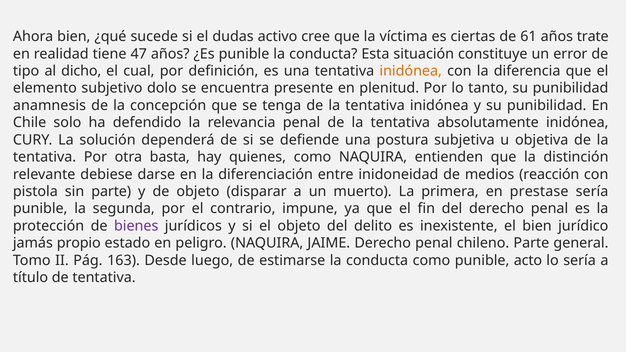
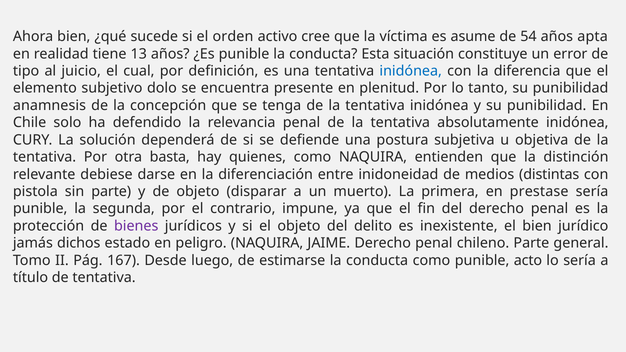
dudas: dudas -> orden
ciertas: ciertas -> asume
61: 61 -> 54
trate: trate -> apta
47: 47 -> 13
dicho: dicho -> juicio
inidónea at (411, 71) colour: orange -> blue
reacción: reacción -> distintas
propio: propio -> dichos
163: 163 -> 167
